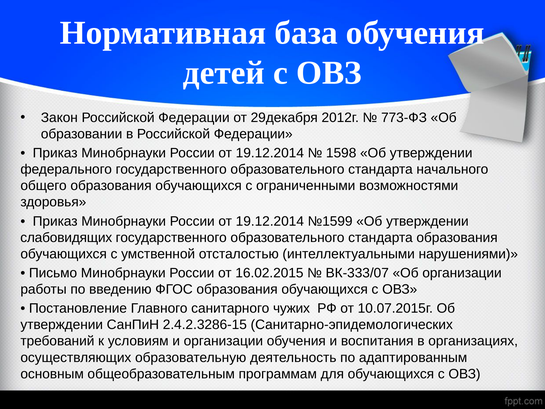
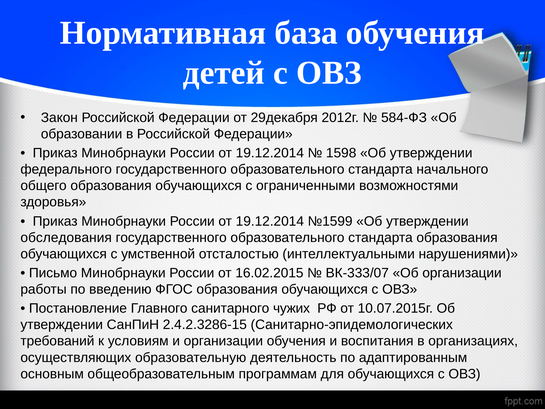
773-ФЗ: 773-ФЗ -> 584-ФЗ
слабовидящих: слабовидящих -> обследования
